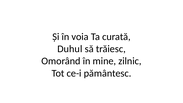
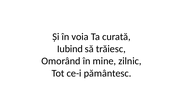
Duhul: Duhul -> Iubind
